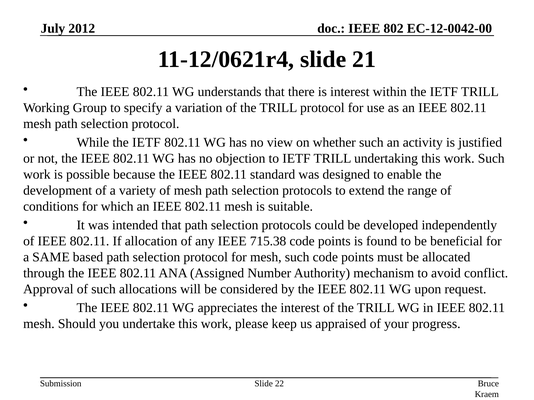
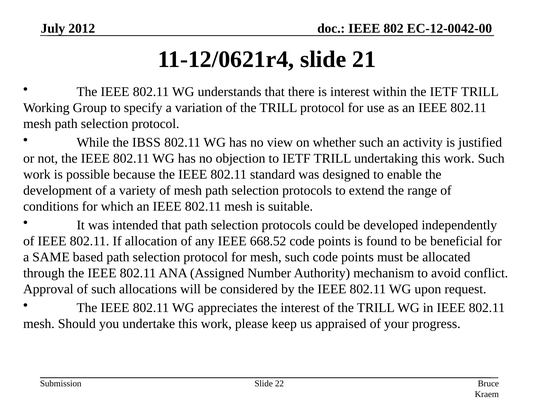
While the IETF: IETF -> IBSS
715.38: 715.38 -> 668.52
